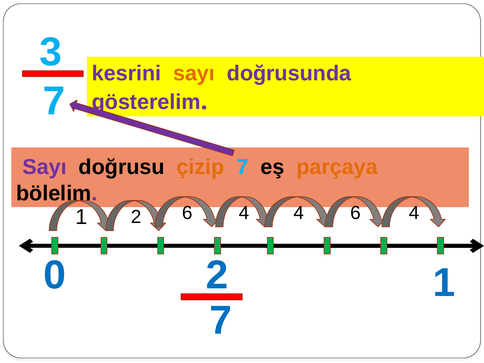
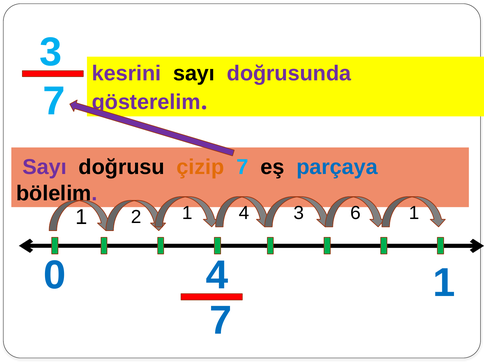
sayı at (194, 74) colour: orange -> black
parçaya colour: orange -> blue
2 6: 6 -> 1
4 4: 4 -> 3
4 at (414, 213): 4 -> 1
0 2: 2 -> 4
